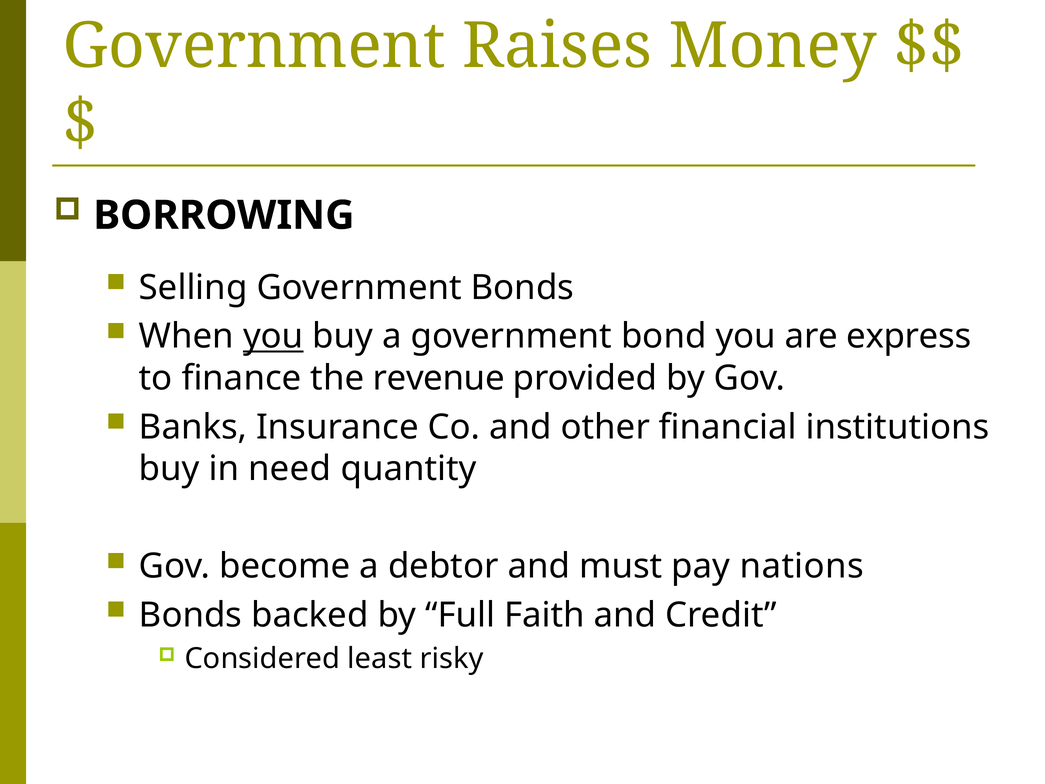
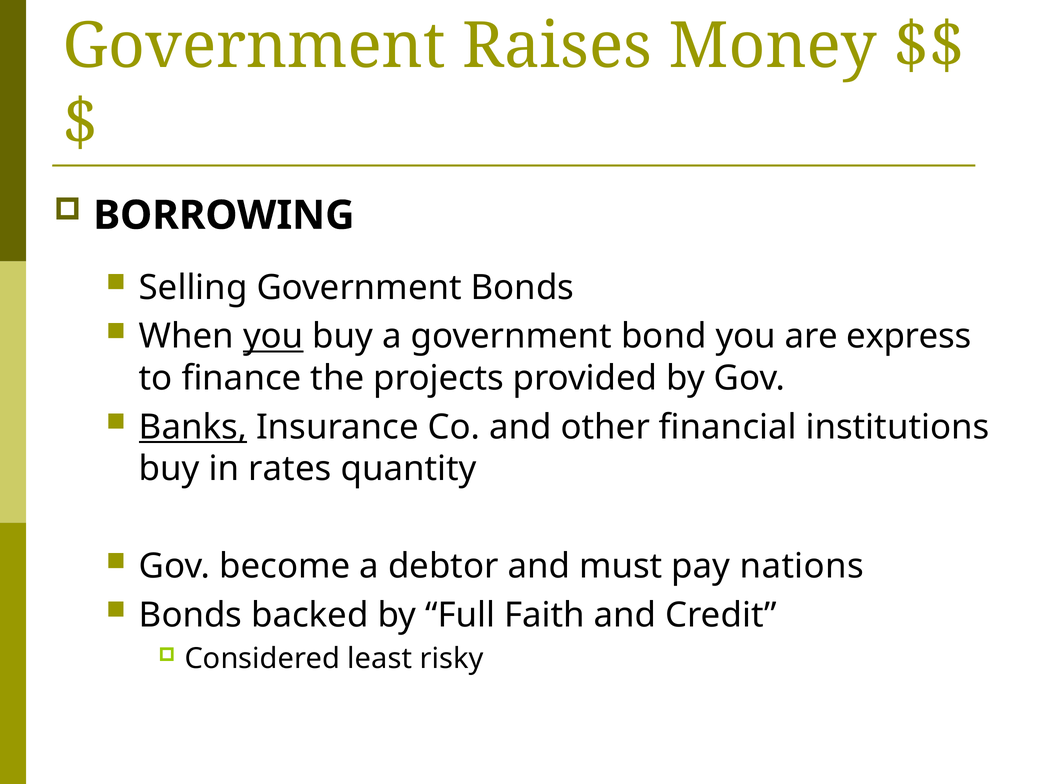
revenue: revenue -> projects
Banks underline: none -> present
need: need -> rates
